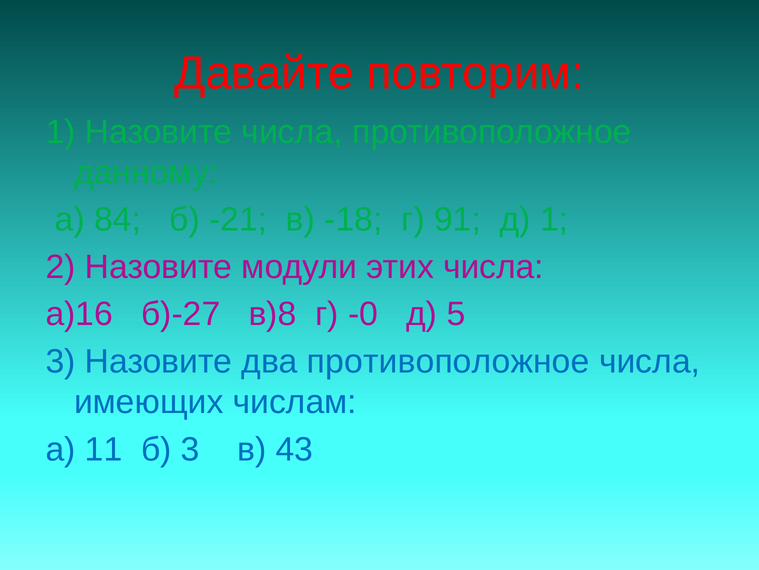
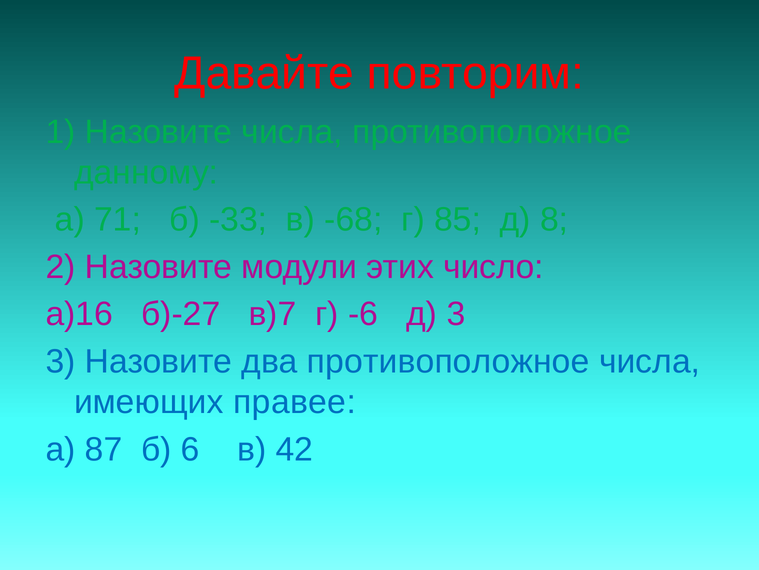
84: 84 -> 71
-21: -21 -> -33
-18: -18 -> -68
91: 91 -> 85
д 1: 1 -> 8
этих числа: числа -> число
в)8: в)8 -> в)7
-0: -0 -> -6
д 5: 5 -> 3
числам: числам -> правее
11: 11 -> 87
б 3: 3 -> 6
43: 43 -> 42
